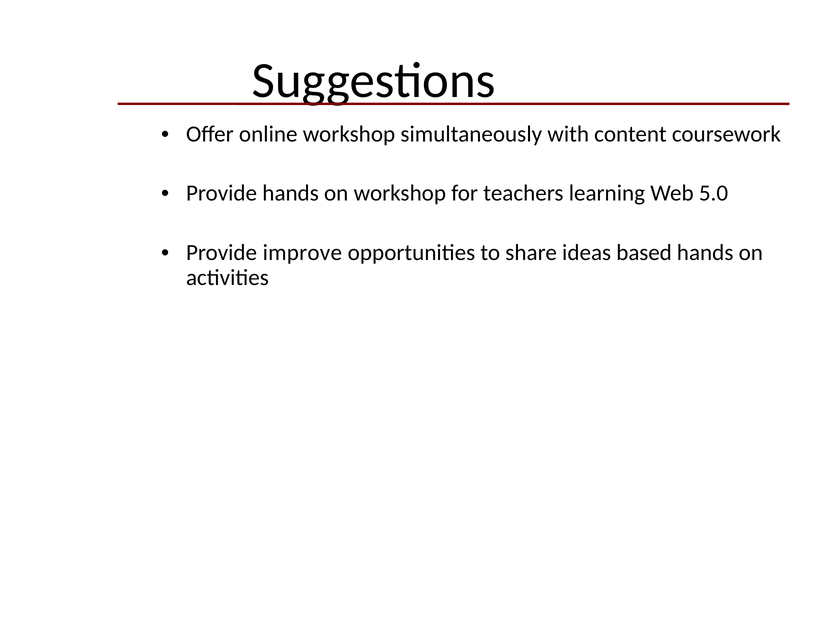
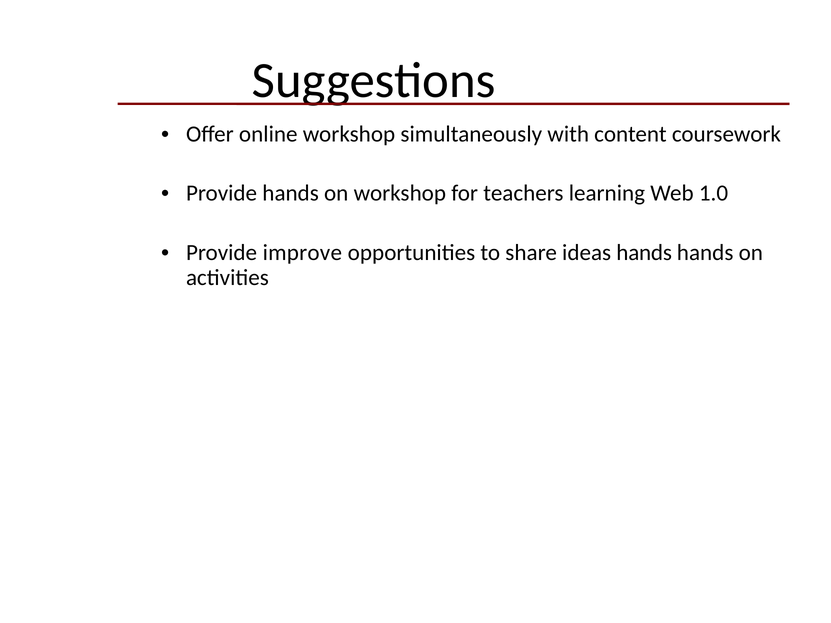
5.0: 5.0 -> 1.0
ideas based: based -> hands
